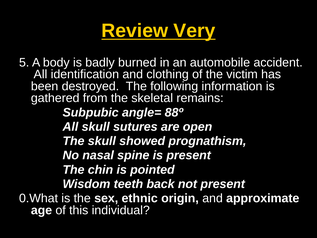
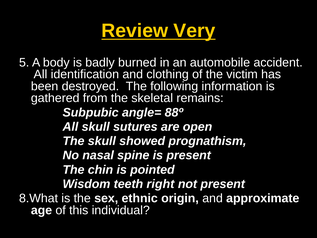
back: back -> right
0.What: 0.What -> 8.What
